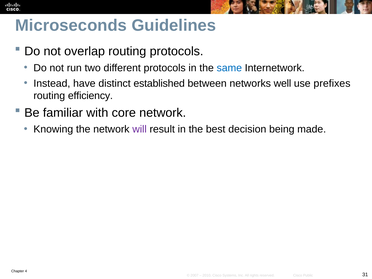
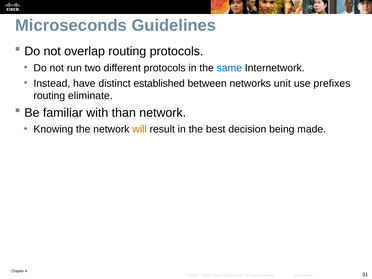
well: well -> unit
efficiency: efficiency -> eliminate
core: core -> than
will colour: purple -> orange
